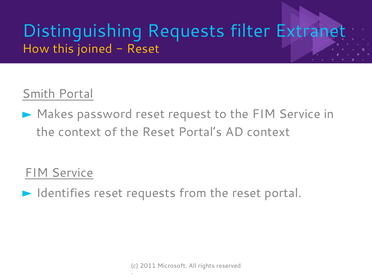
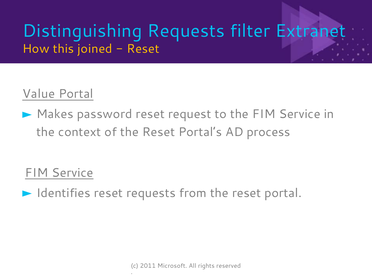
Smith: Smith -> Value
AD context: context -> process
